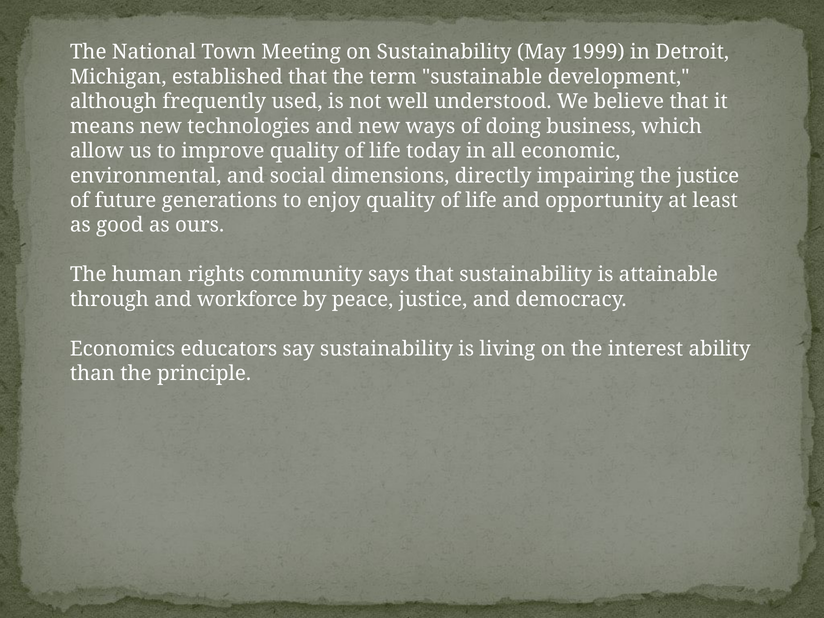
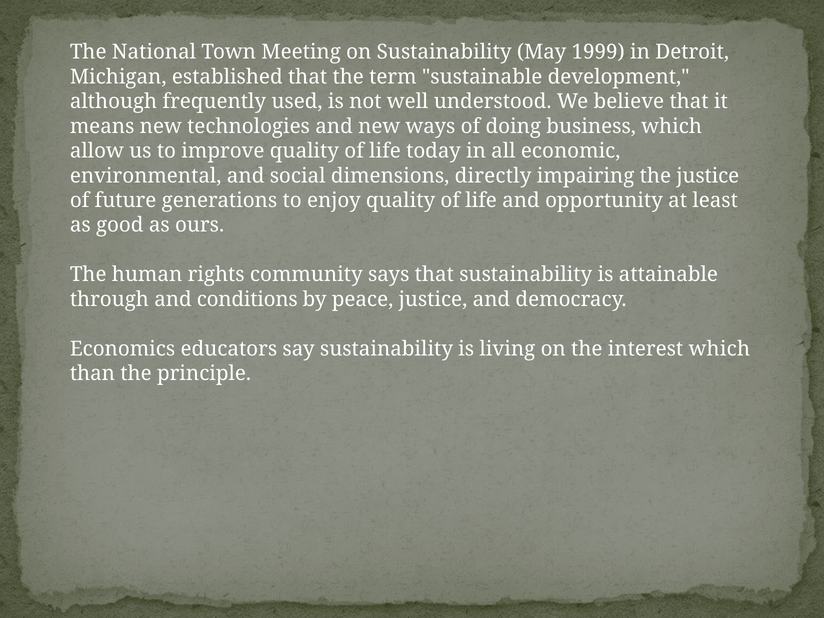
workforce: workforce -> conditions
interest ability: ability -> which
